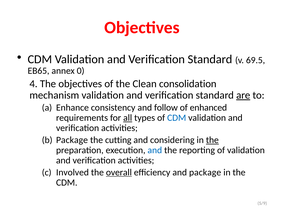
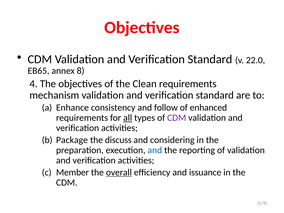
69.5: 69.5 -> 22.0
0: 0 -> 8
Clean consolidation: consolidation -> requirements
are underline: present -> none
CDM at (177, 118) colour: blue -> purple
cutting: cutting -> discuss
the at (212, 140) underline: present -> none
Involved: Involved -> Member
and package: package -> issuance
